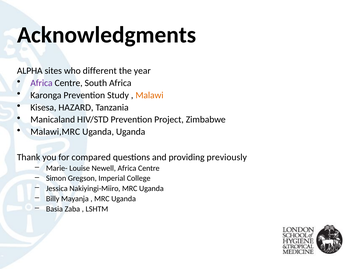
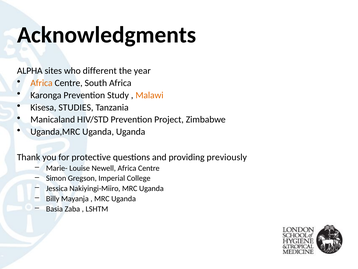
Africa at (41, 83) colour: purple -> orange
HAZARD: HAZARD -> STUDIES
Malawi,MRC: Malawi,MRC -> Uganda,MRC
compared: compared -> protective
